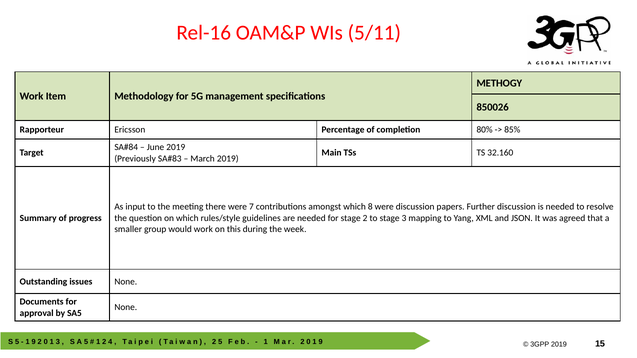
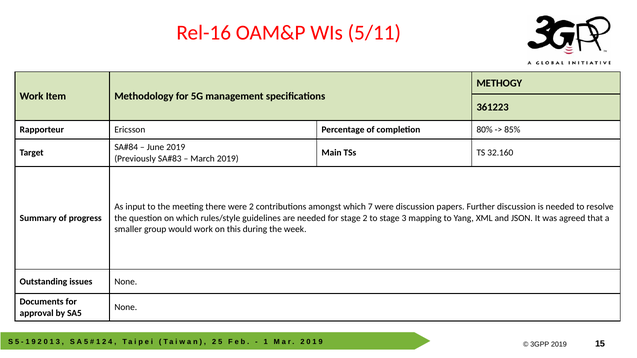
850026: 850026 -> 361223
were 7: 7 -> 2
8: 8 -> 7
